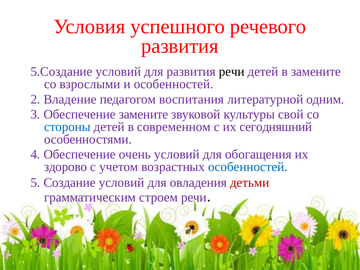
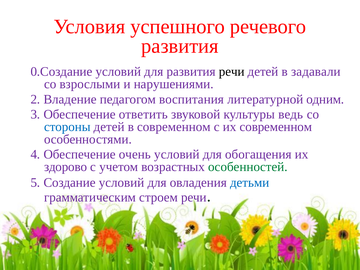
5.Создание: 5.Создание -> 0.Создание
в замените: замените -> задавали
и особенностей: особенностей -> нарушениями
Обеспечение замените: замените -> ответить
свой: свой -> ведь
их сегодняшний: сегодняшний -> современном
особенностей at (248, 167) colour: blue -> green
детьми colour: red -> blue
